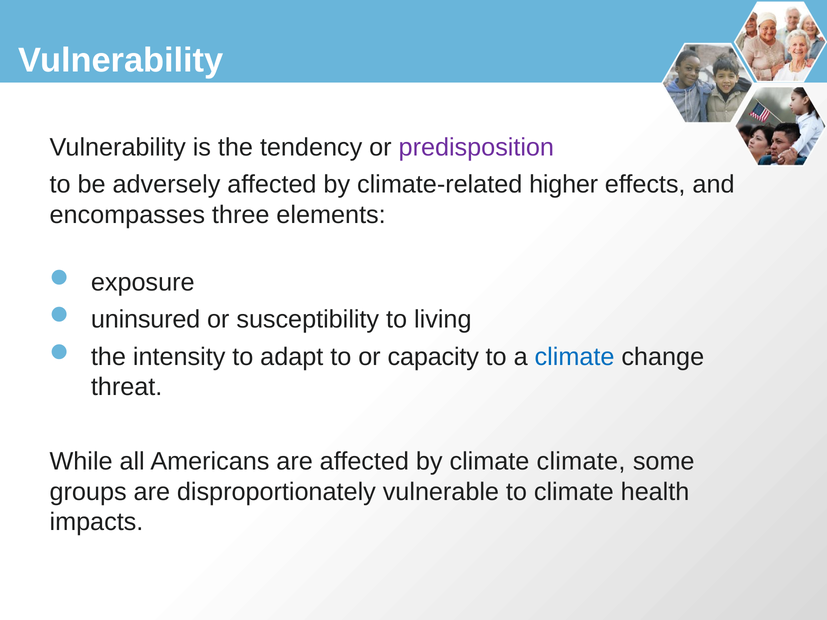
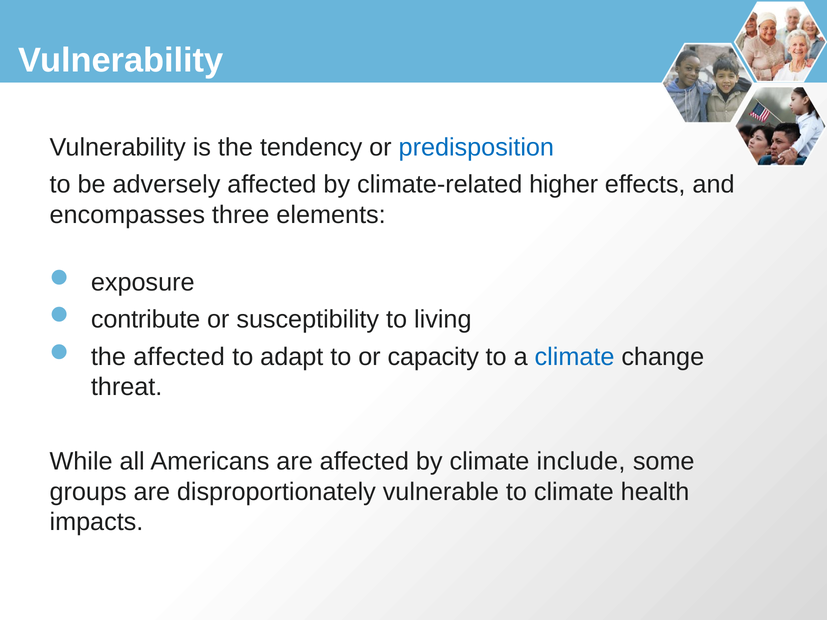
predisposition colour: purple -> blue
uninsured: uninsured -> contribute
the intensity: intensity -> affected
climate climate: climate -> include
